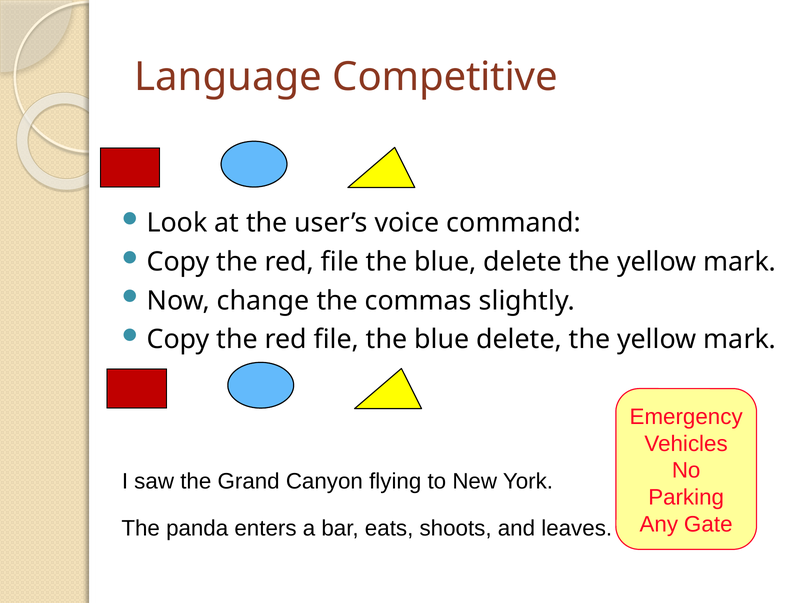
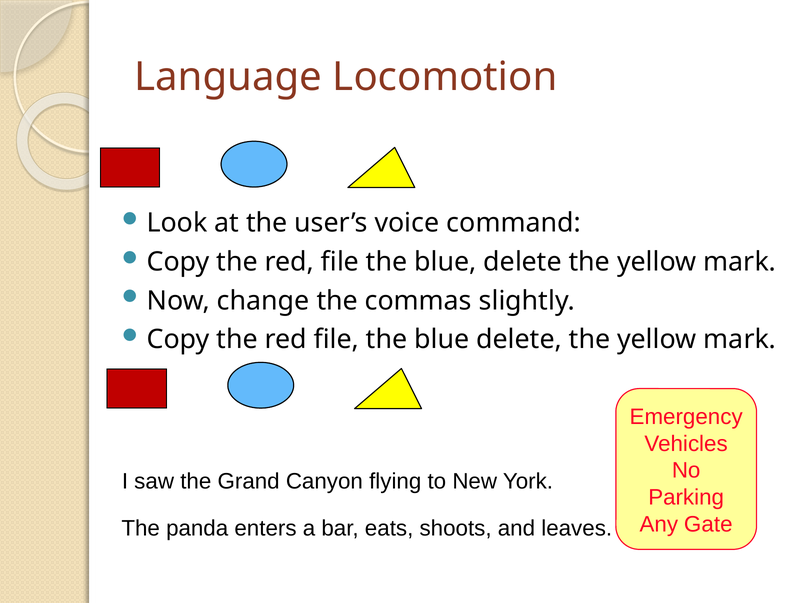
Competitive: Competitive -> Locomotion
